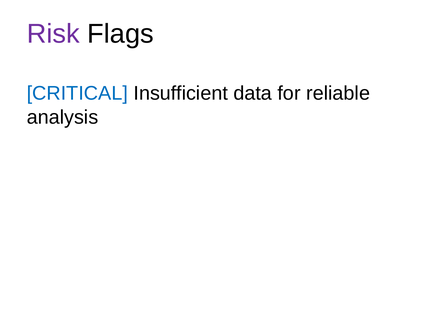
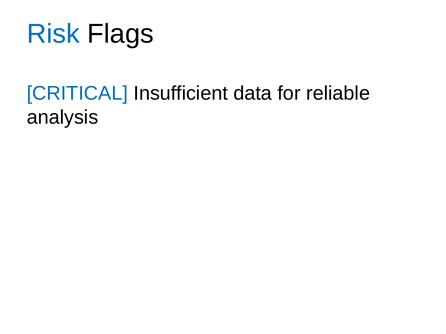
Risk colour: purple -> blue
